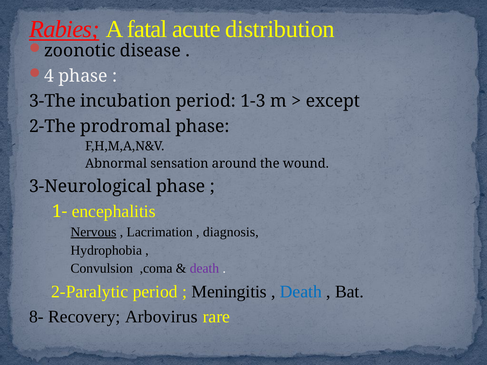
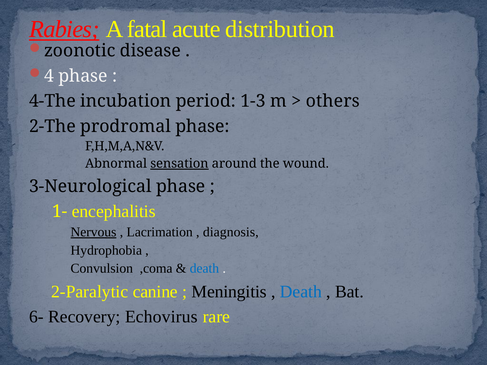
3-The: 3-The -> 4-The
except: except -> others
sensation underline: none -> present
death at (204, 269) colour: purple -> blue
2-Paralytic period: period -> canine
8-: 8- -> 6-
Arbovirus: Arbovirus -> Echovirus
